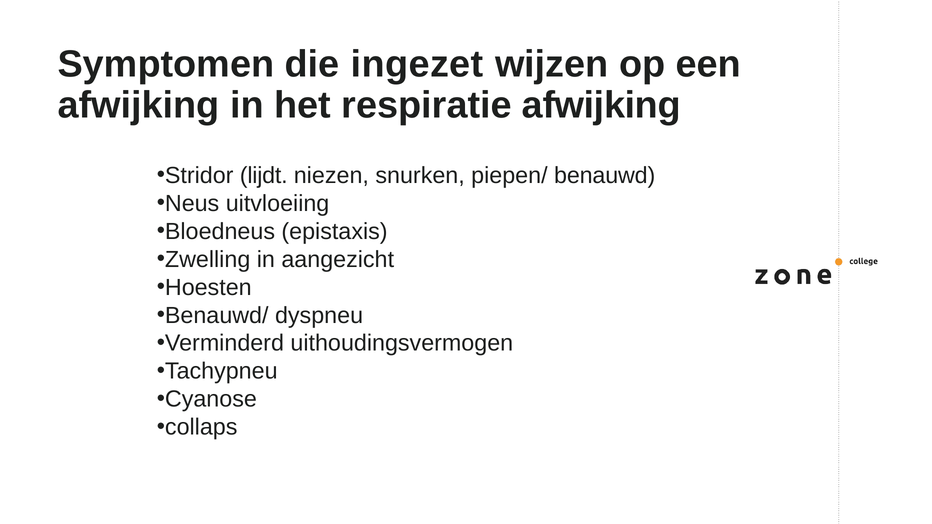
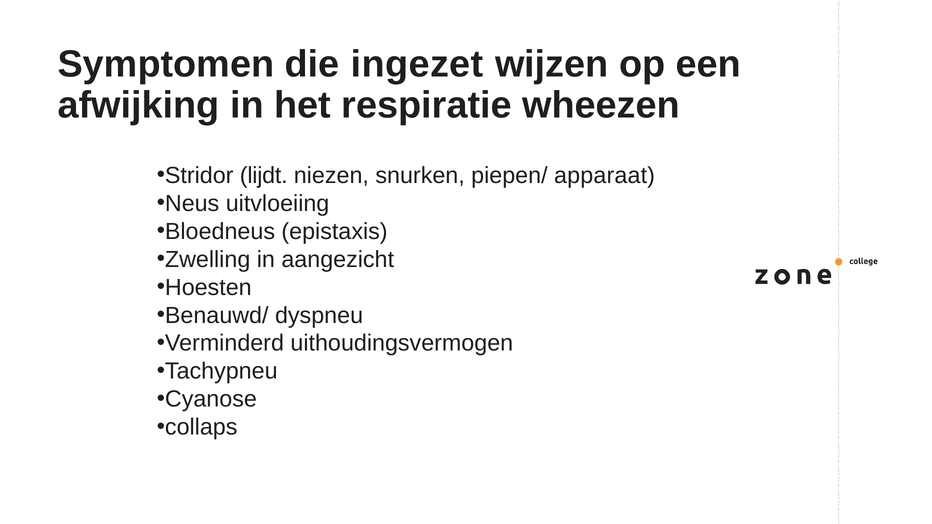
respiratie afwijking: afwijking -> wheezen
benauwd: benauwd -> apparaat
